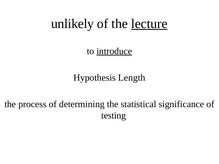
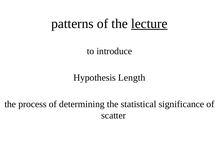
unlikely: unlikely -> patterns
introduce underline: present -> none
testing: testing -> scatter
